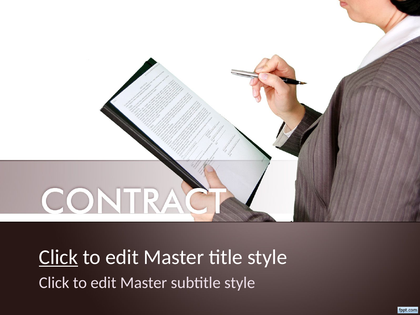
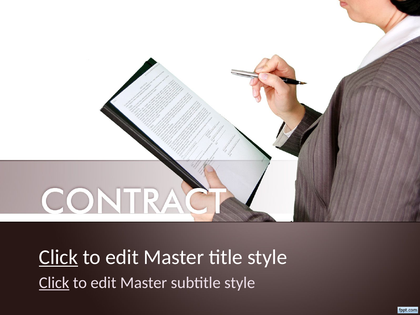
Click at (54, 283) underline: none -> present
